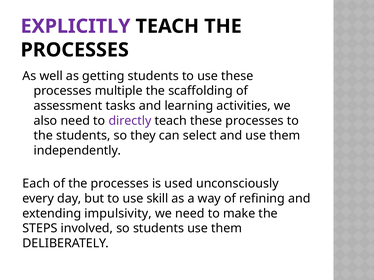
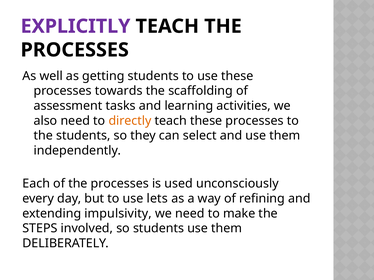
multiple: multiple -> towards
directly colour: purple -> orange
skill: skill -> lets
